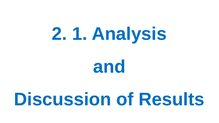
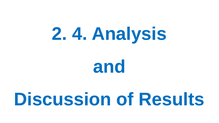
1: 1 -> 4
